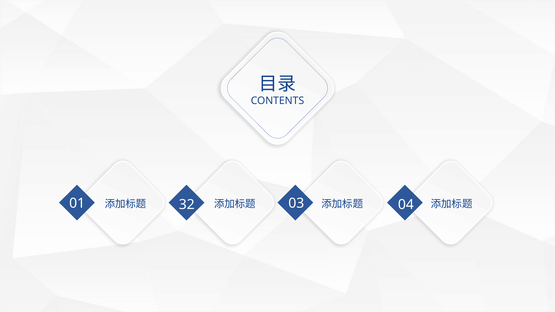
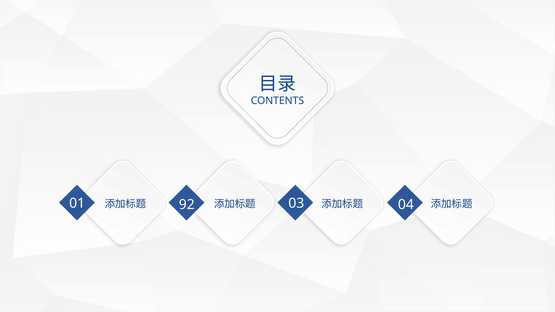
32: 32 -> 92
